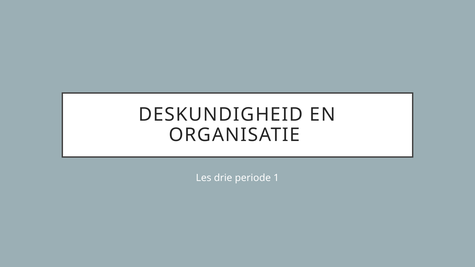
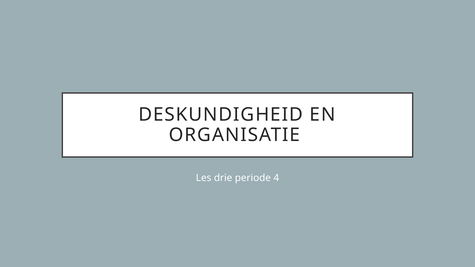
1: 1 -> 4
